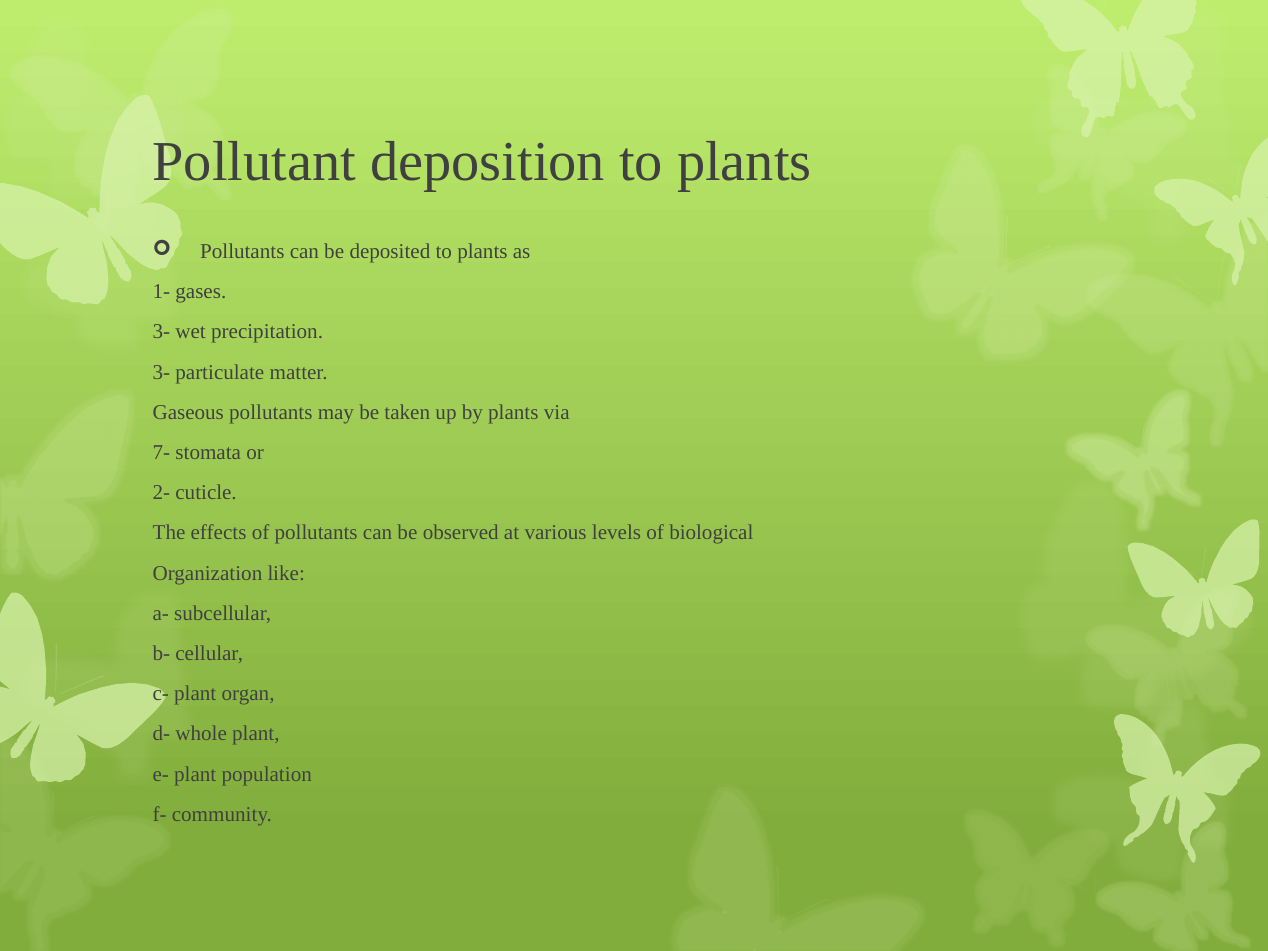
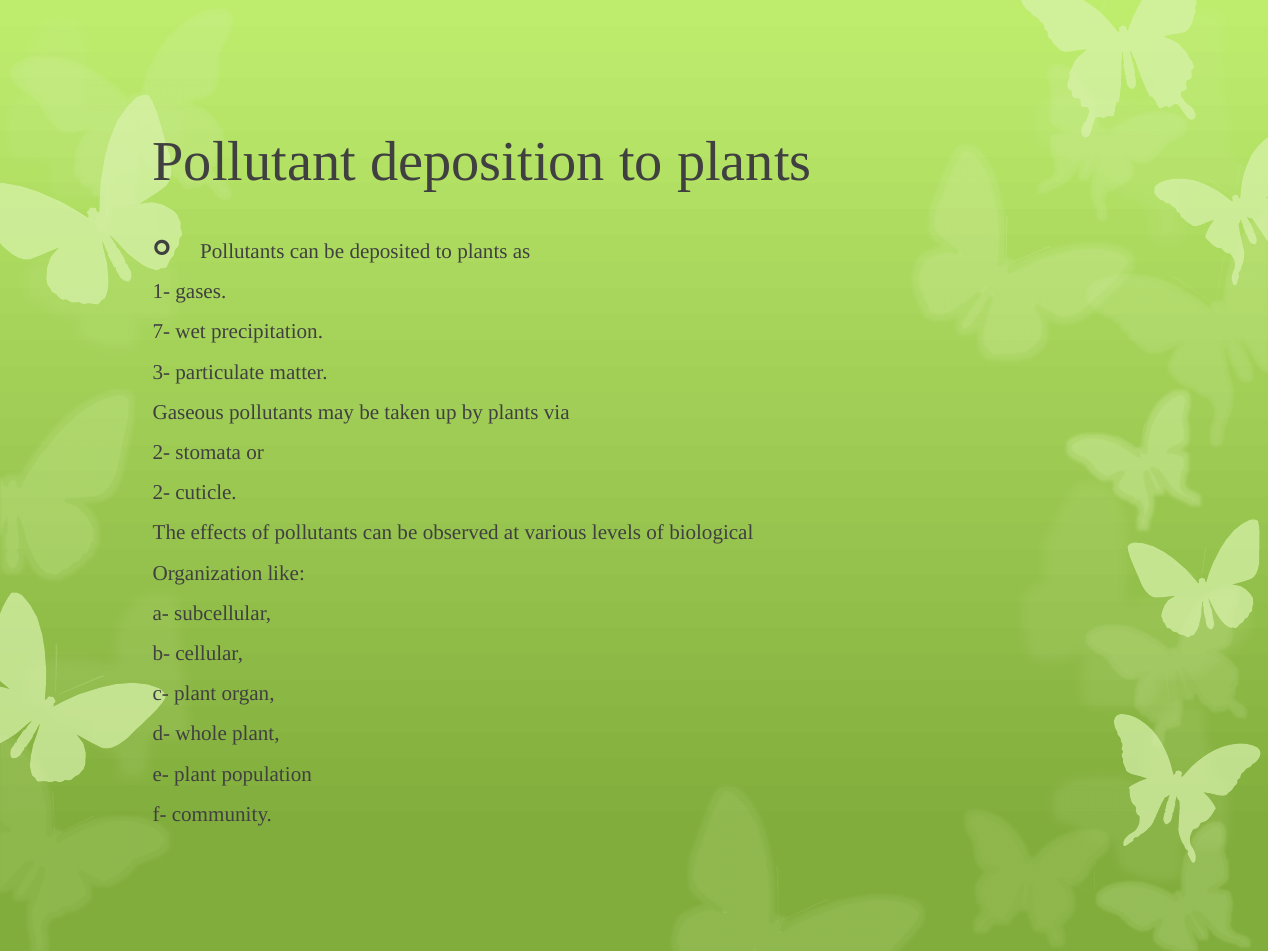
3- at (161, 332): 3- -> 7-
7- at (161, 453): 7- -> 2-
